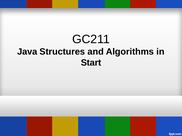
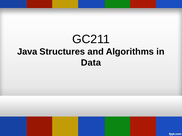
Start: Start -> Data
